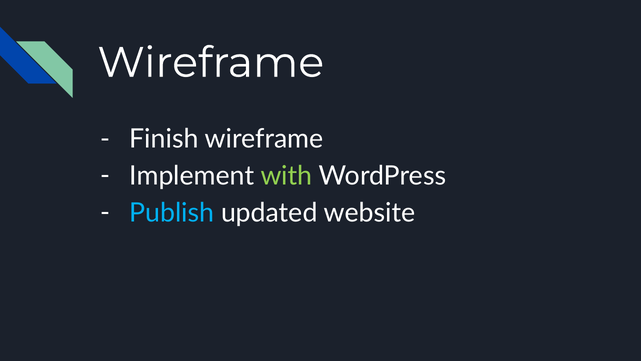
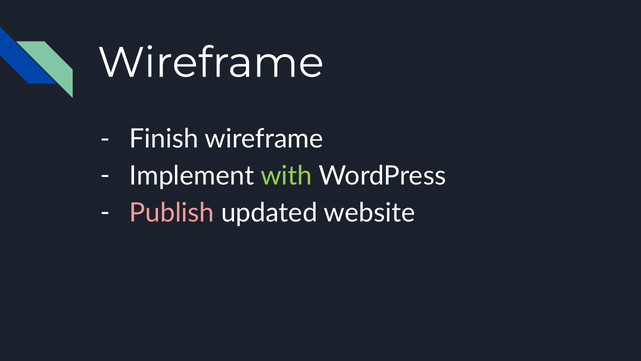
Publish colour: light blue -> pink
